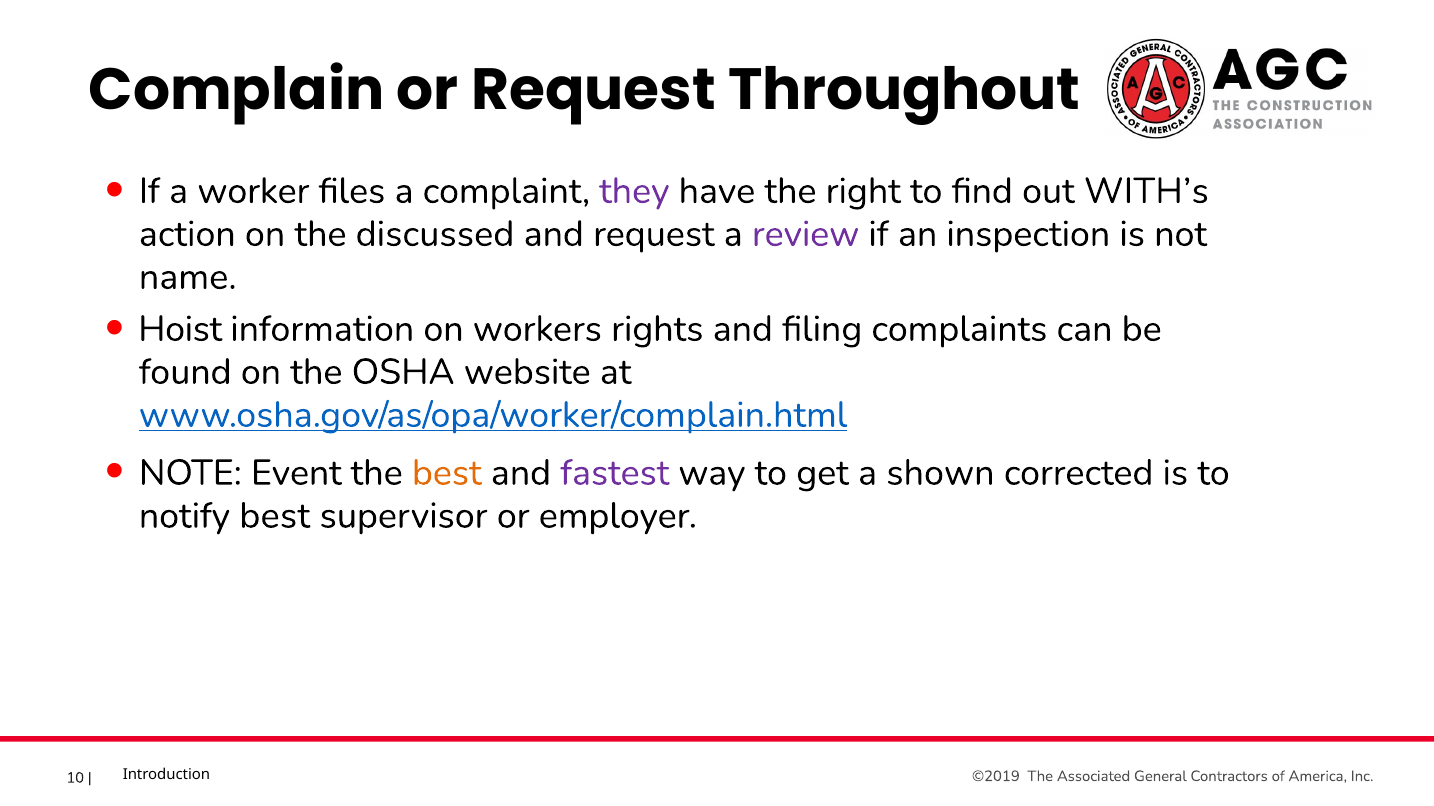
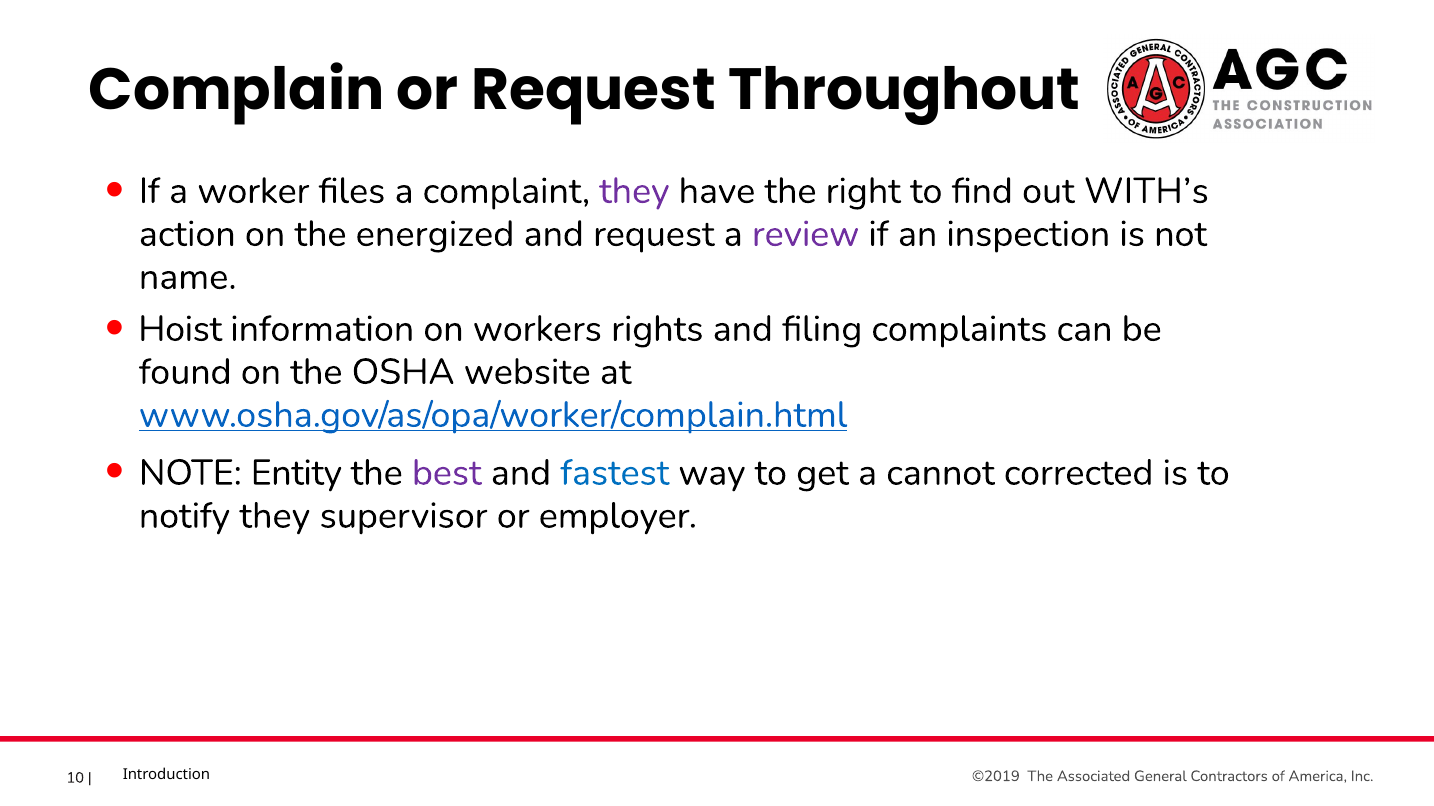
discussed: discussed -> energized
Event: Event -> Entity
best at (447, 473) colour: orange -> purple
fastest colour: purple -> blue
shown: shown -> cannot
notify best: best -> they
